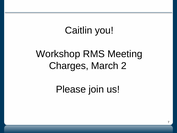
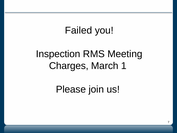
Caitlin: Caitlin -> Failed
Workshop: Workshop -> Inspection
2: 2 -> 1
